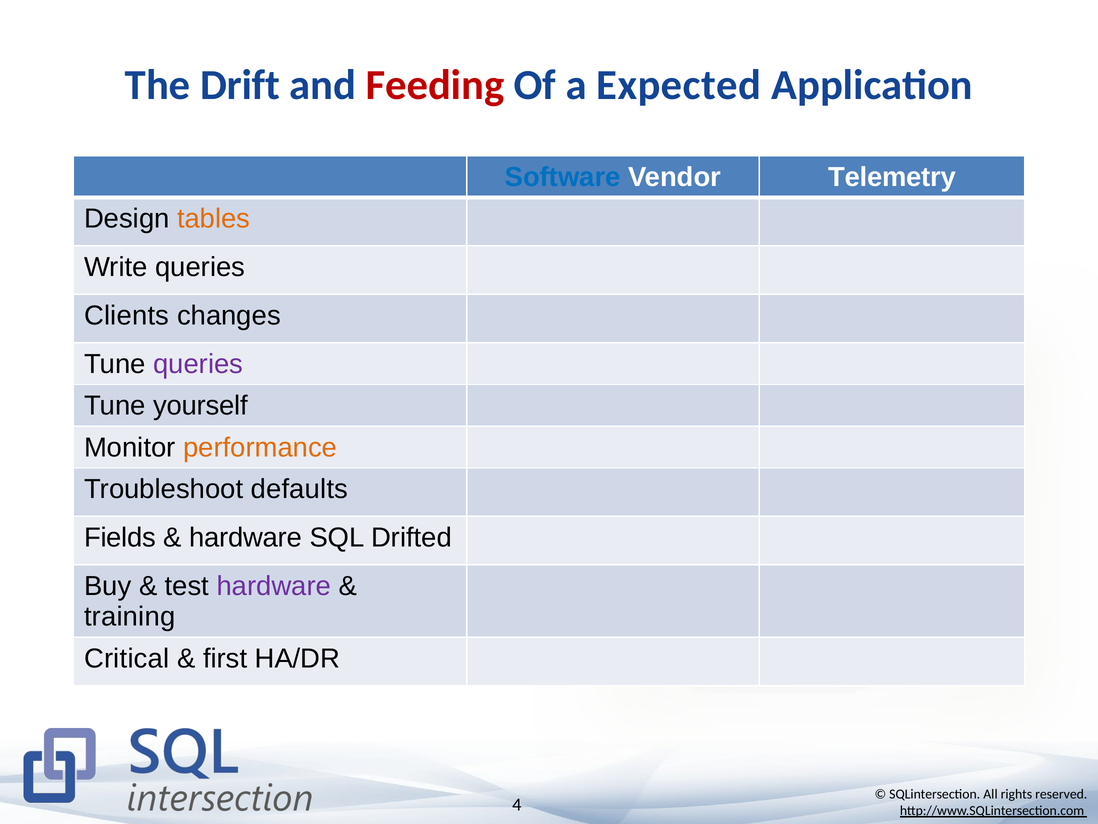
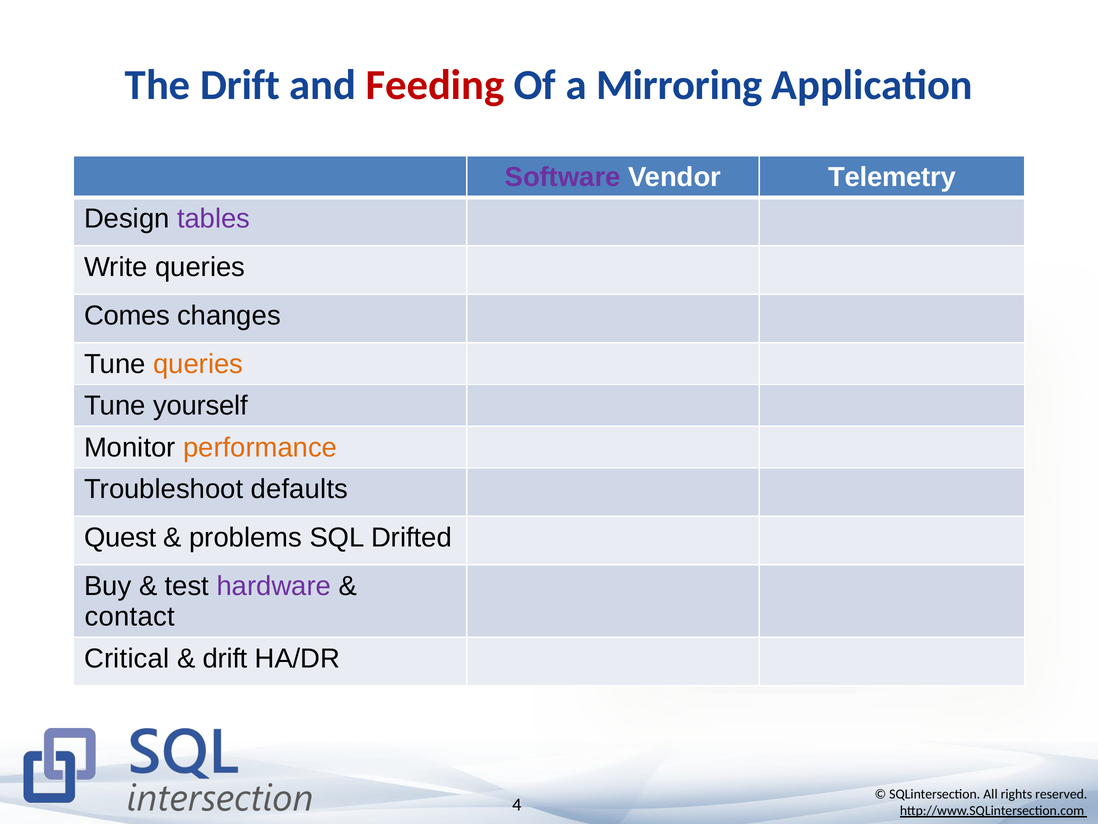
Expected: Expected -> Mirroring
Software colour: blue -> purple
tables colour: orange -> purple
Clients: Clients -> Comes
queries at (198, 364) colour: purple -> orange
Fields: Fields -> Quest
hardware at (246, 537): hardware -> problems
training: training -> contact
first at (225, 658): first -> drift
